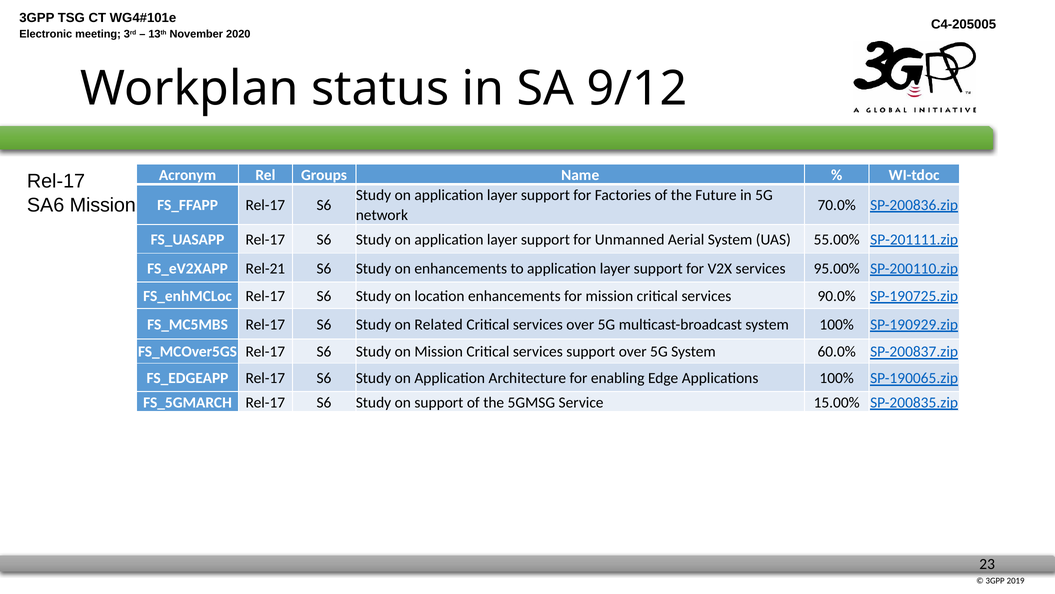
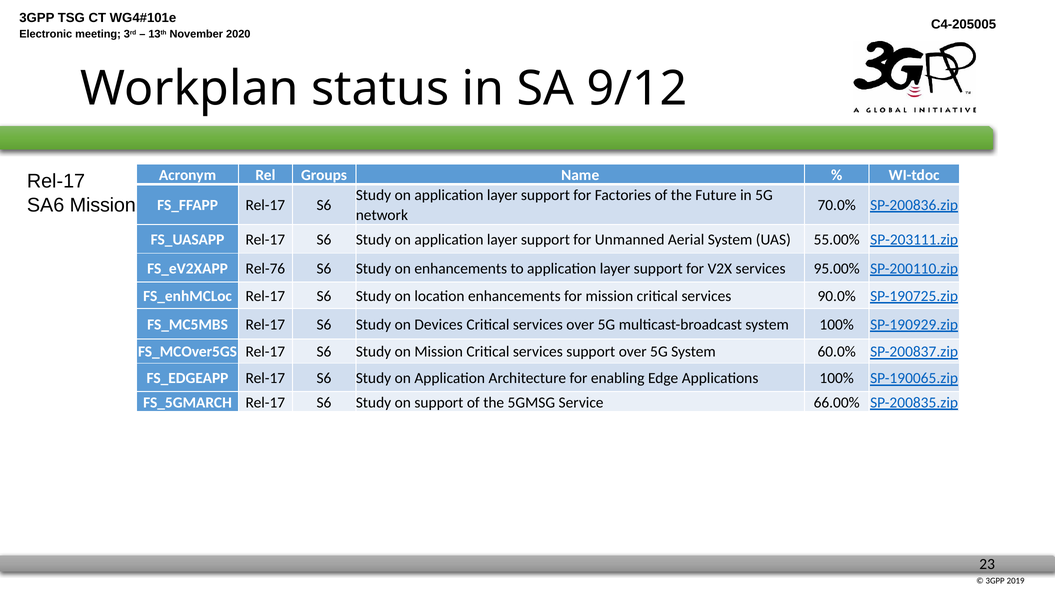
SP-201111.zip: SP-201111.zip -> SP-203111.zip
Rel-21: Rel-21 -> Rel-76
Related: Related -> Devices
15.00%: 15.00% -> 66.00%
